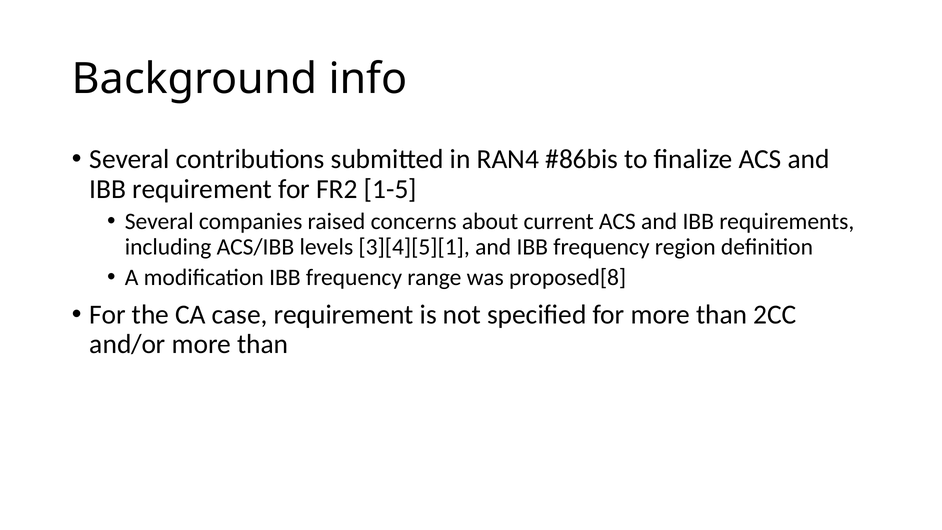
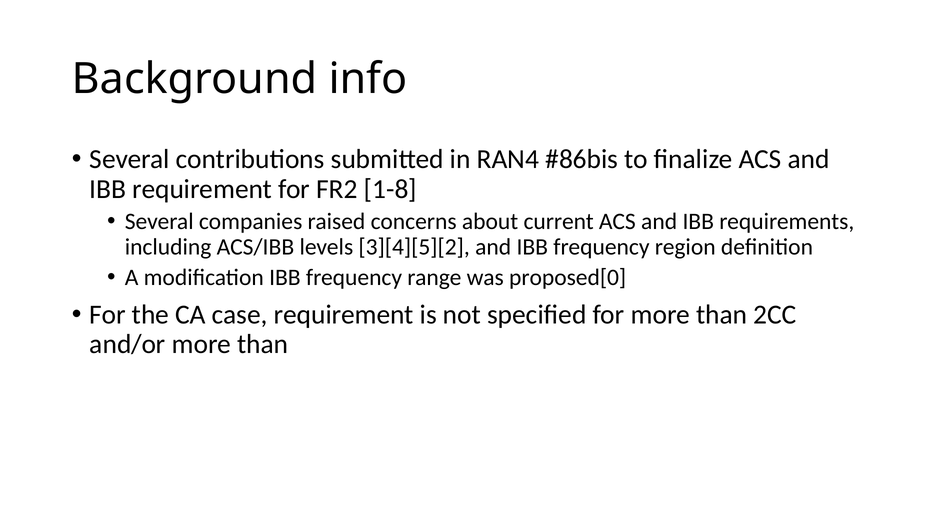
1-5: 1-5 -> 1-8
3][4][5][1: 3][4][5][1 -> 3][4][5][2
proposed[8: proposed[8 -> proposed[0
